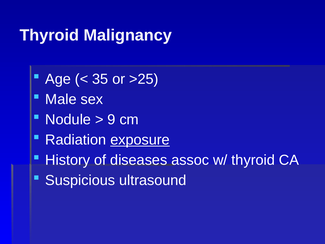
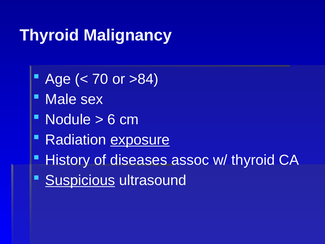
35: 35 -> 70
>25: >25 -> >84
9: 9 -> 6
Suspicious underline: none -> present
